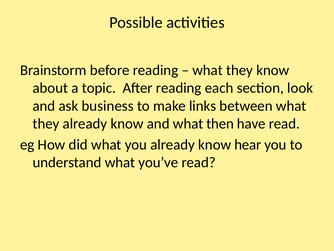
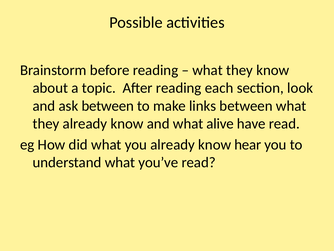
ask business: business -> between
then: then -> alive
